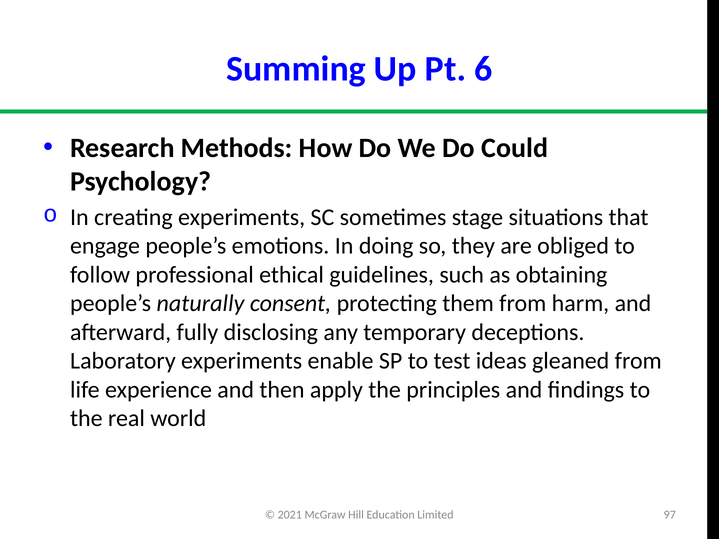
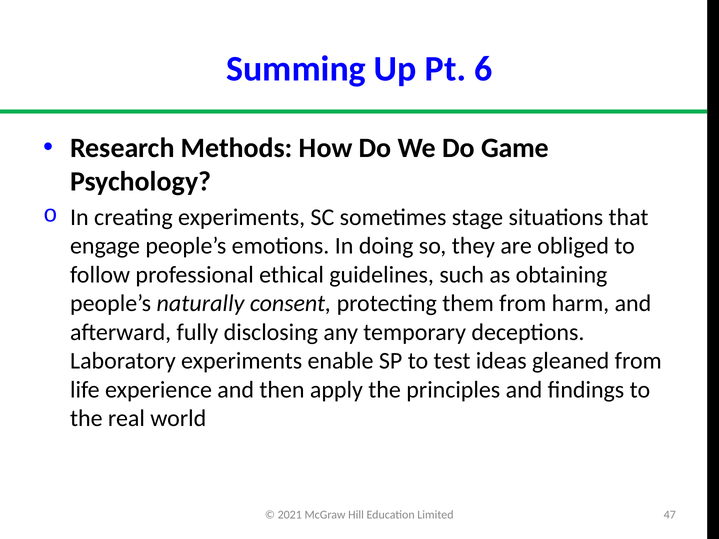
Could: Could -> Game
97: 97 -> 47
